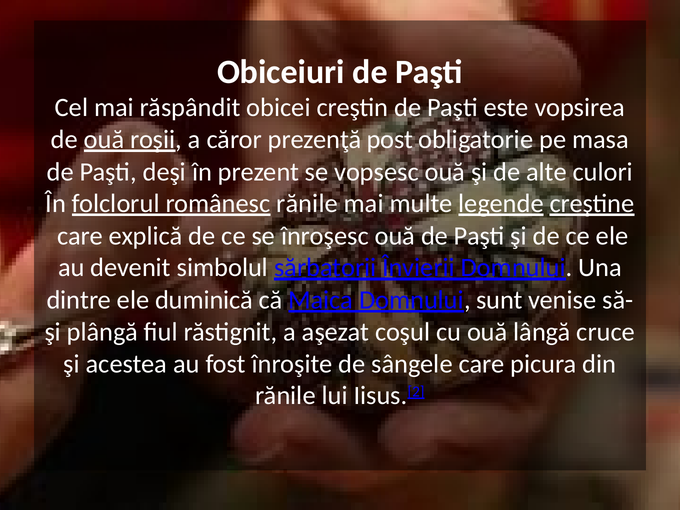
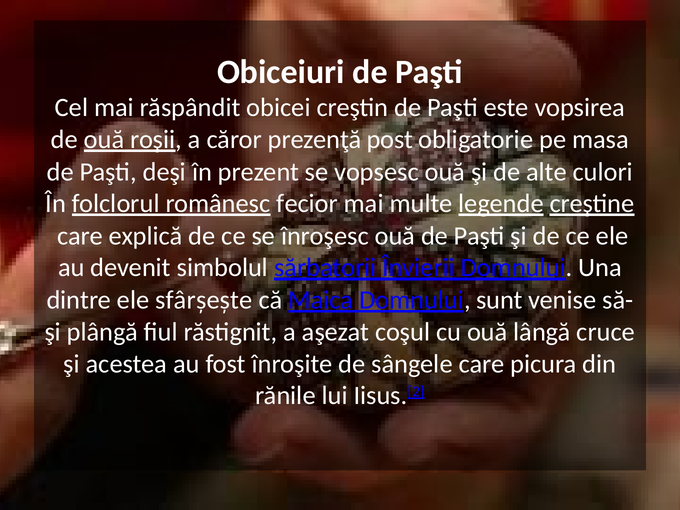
românesc rănile: rănile -> fecior
duminică: duminică -> sfârşeşte
